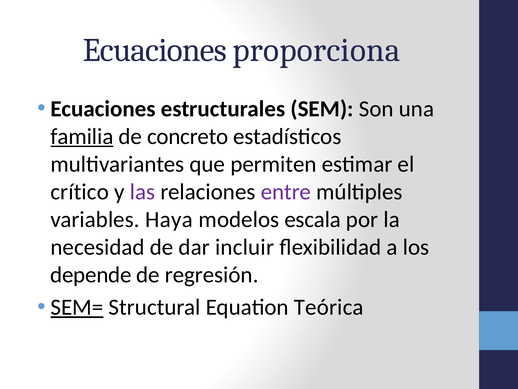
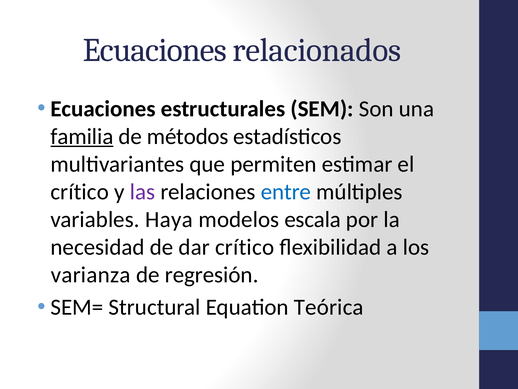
proporciona: proporciona -> relacionados
concreto: concreto -> métodos
entre colour: purple -> blue
dar incluir: incluir -> crítico
depende: depende -> varianza
SEM= underline: present -> none
